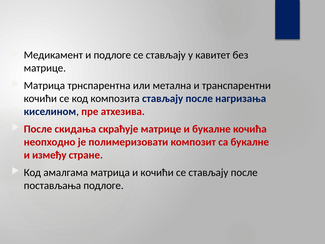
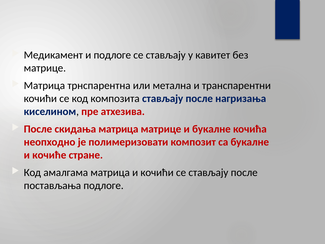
скидања скраћује: скраћује -> матрица
између: између -> кочиће
